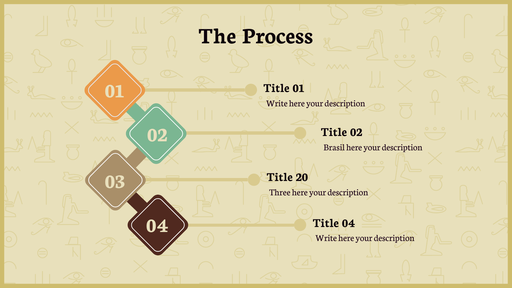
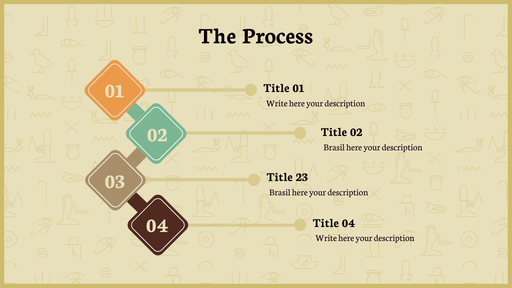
20: 20 -> 23
03 Three: Three -> Brasil
